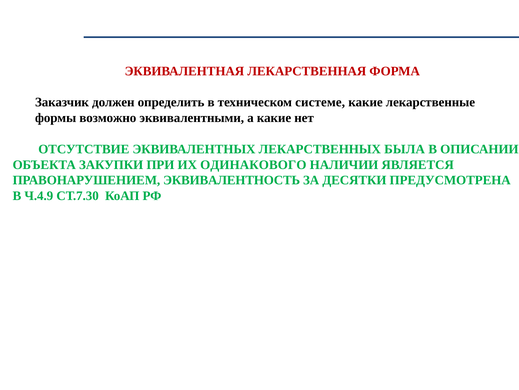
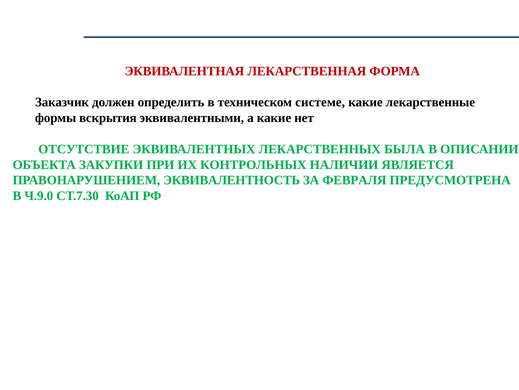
возможно: возможно -> вскрытия
ОДИНАКОВОГО: ОДИНАКОВОГО -> КОНТРОЛЬНЫХ
ДЕСЯТКИ: ДЕСЯТКИ -> ФЕВРАЛЯ
Ч.4.9: Ч.4.9 -> Ч.9.0
